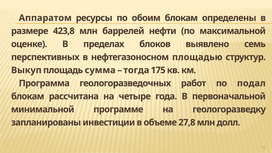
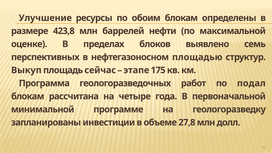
Аппаратом: Аппаратом -> Улучшение
сумма: сумма -> сейчас
тогда: тогда -> этапе
